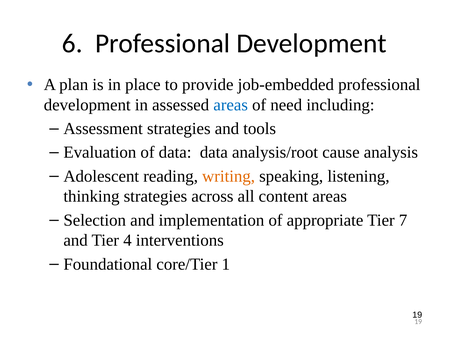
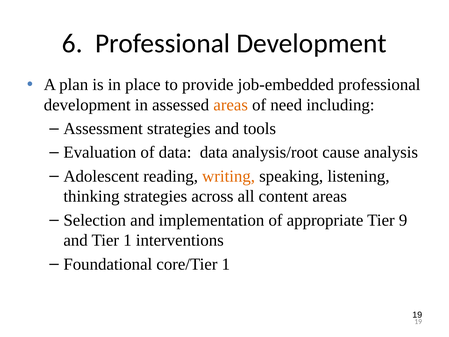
areas at (231, 105) colour: blue -> orange
7: 7 -> 9
Tier 4: 4 -> 1
